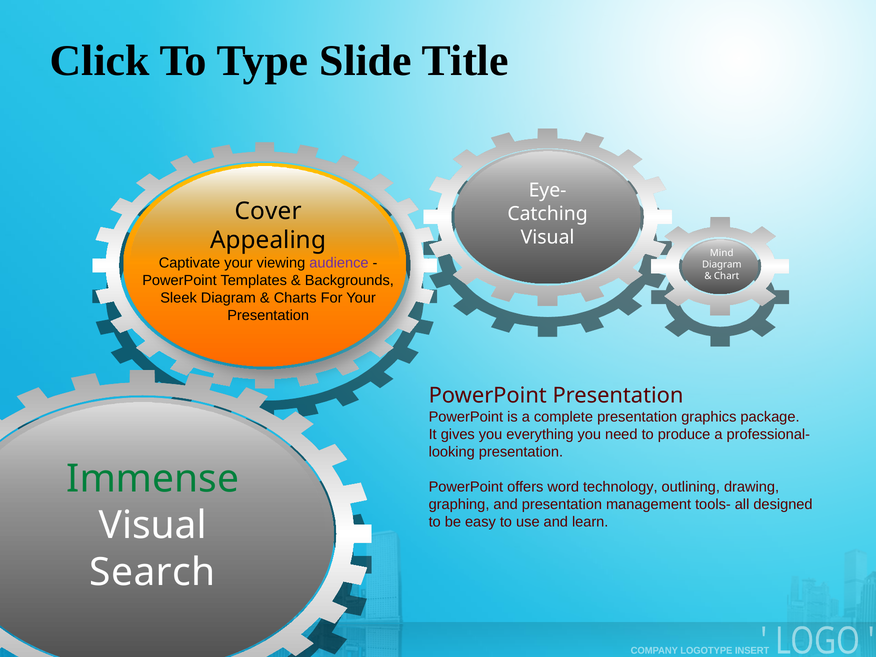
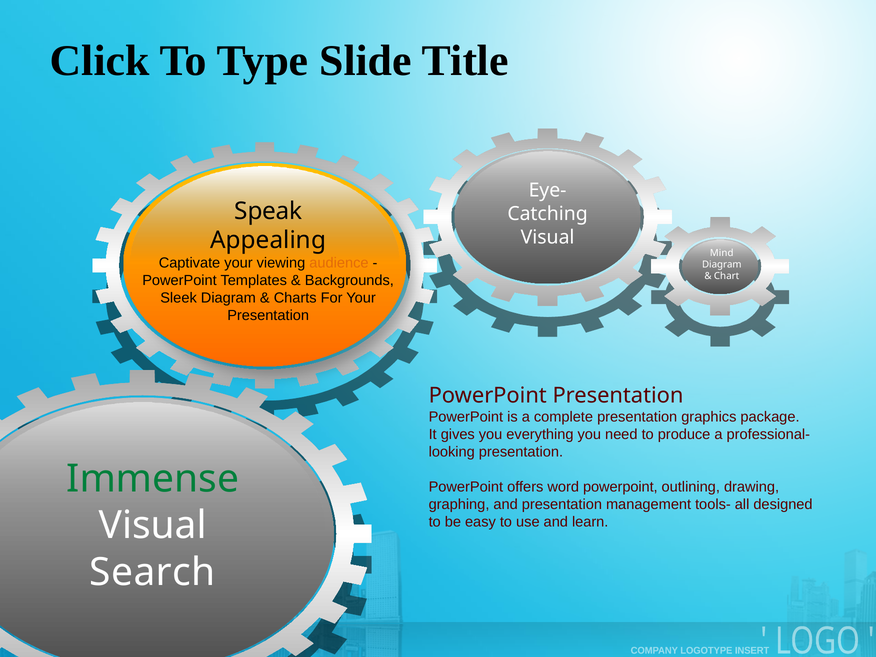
Cover: Cover -> Speak
audience colour: purple -> orange
word technology: technology -> powerpoint
